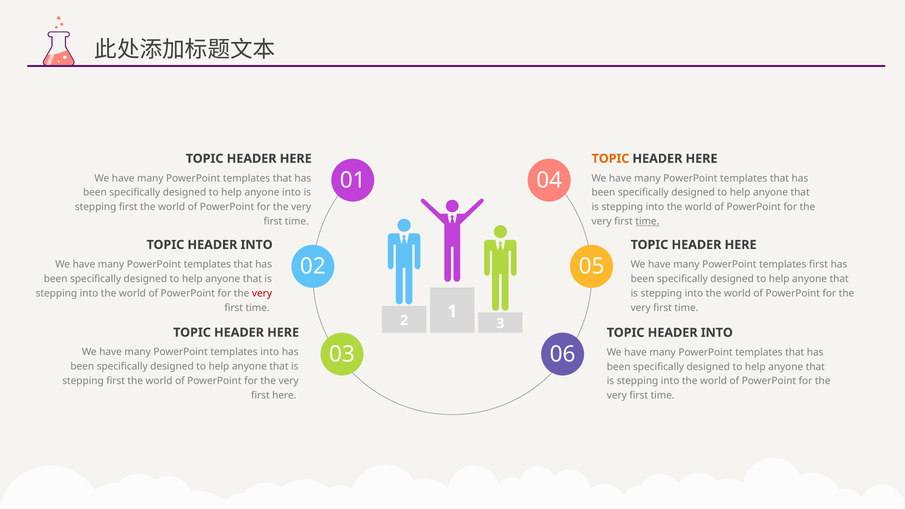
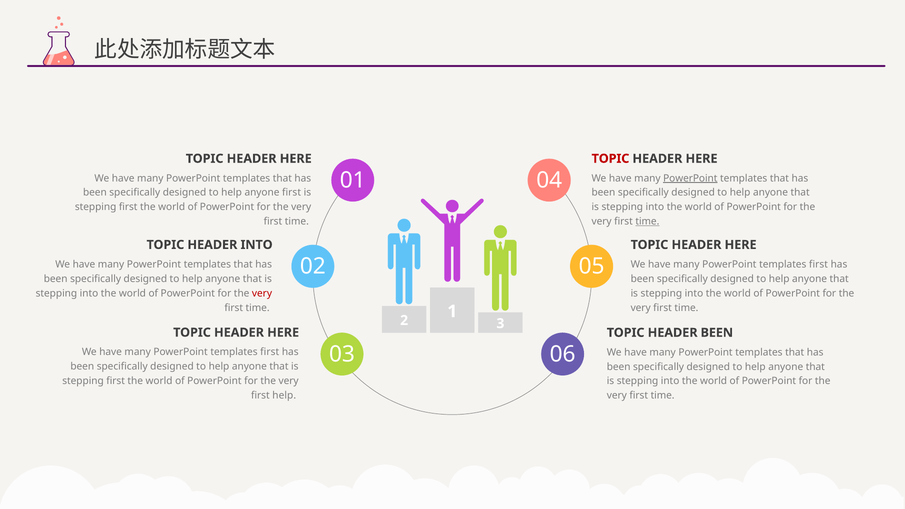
TOPIC at (610, 159) colour: orange -> red
PowerPoint at (690, 178) underline: none -> present
anyone into: into -> first
INTO at (717, 333): INTO -> BEEN
into at (270, 352): into -> first
first here: here -> help
